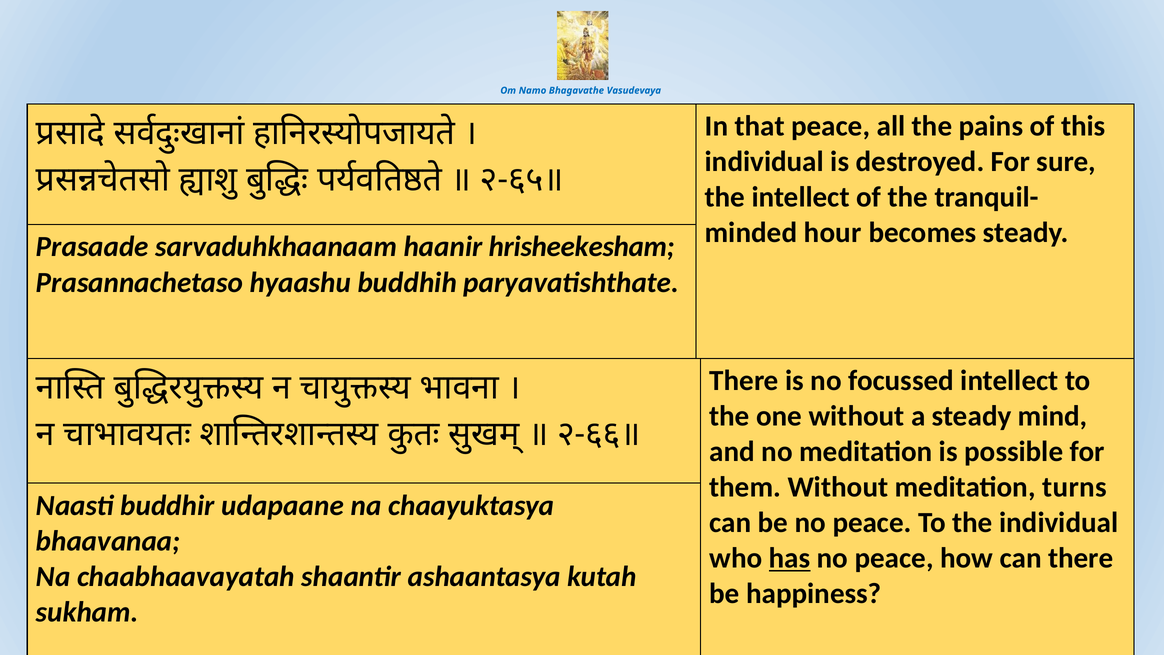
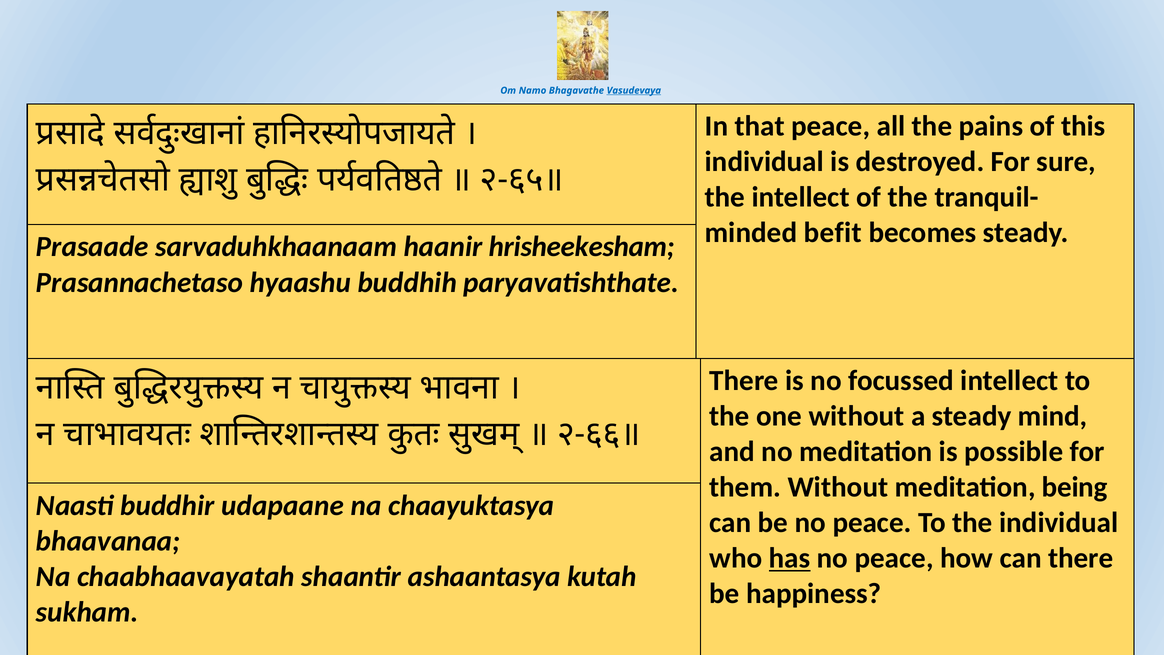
Vasudevaya underline: none -> present
hour: hour -> befit
turns: turns -> being
